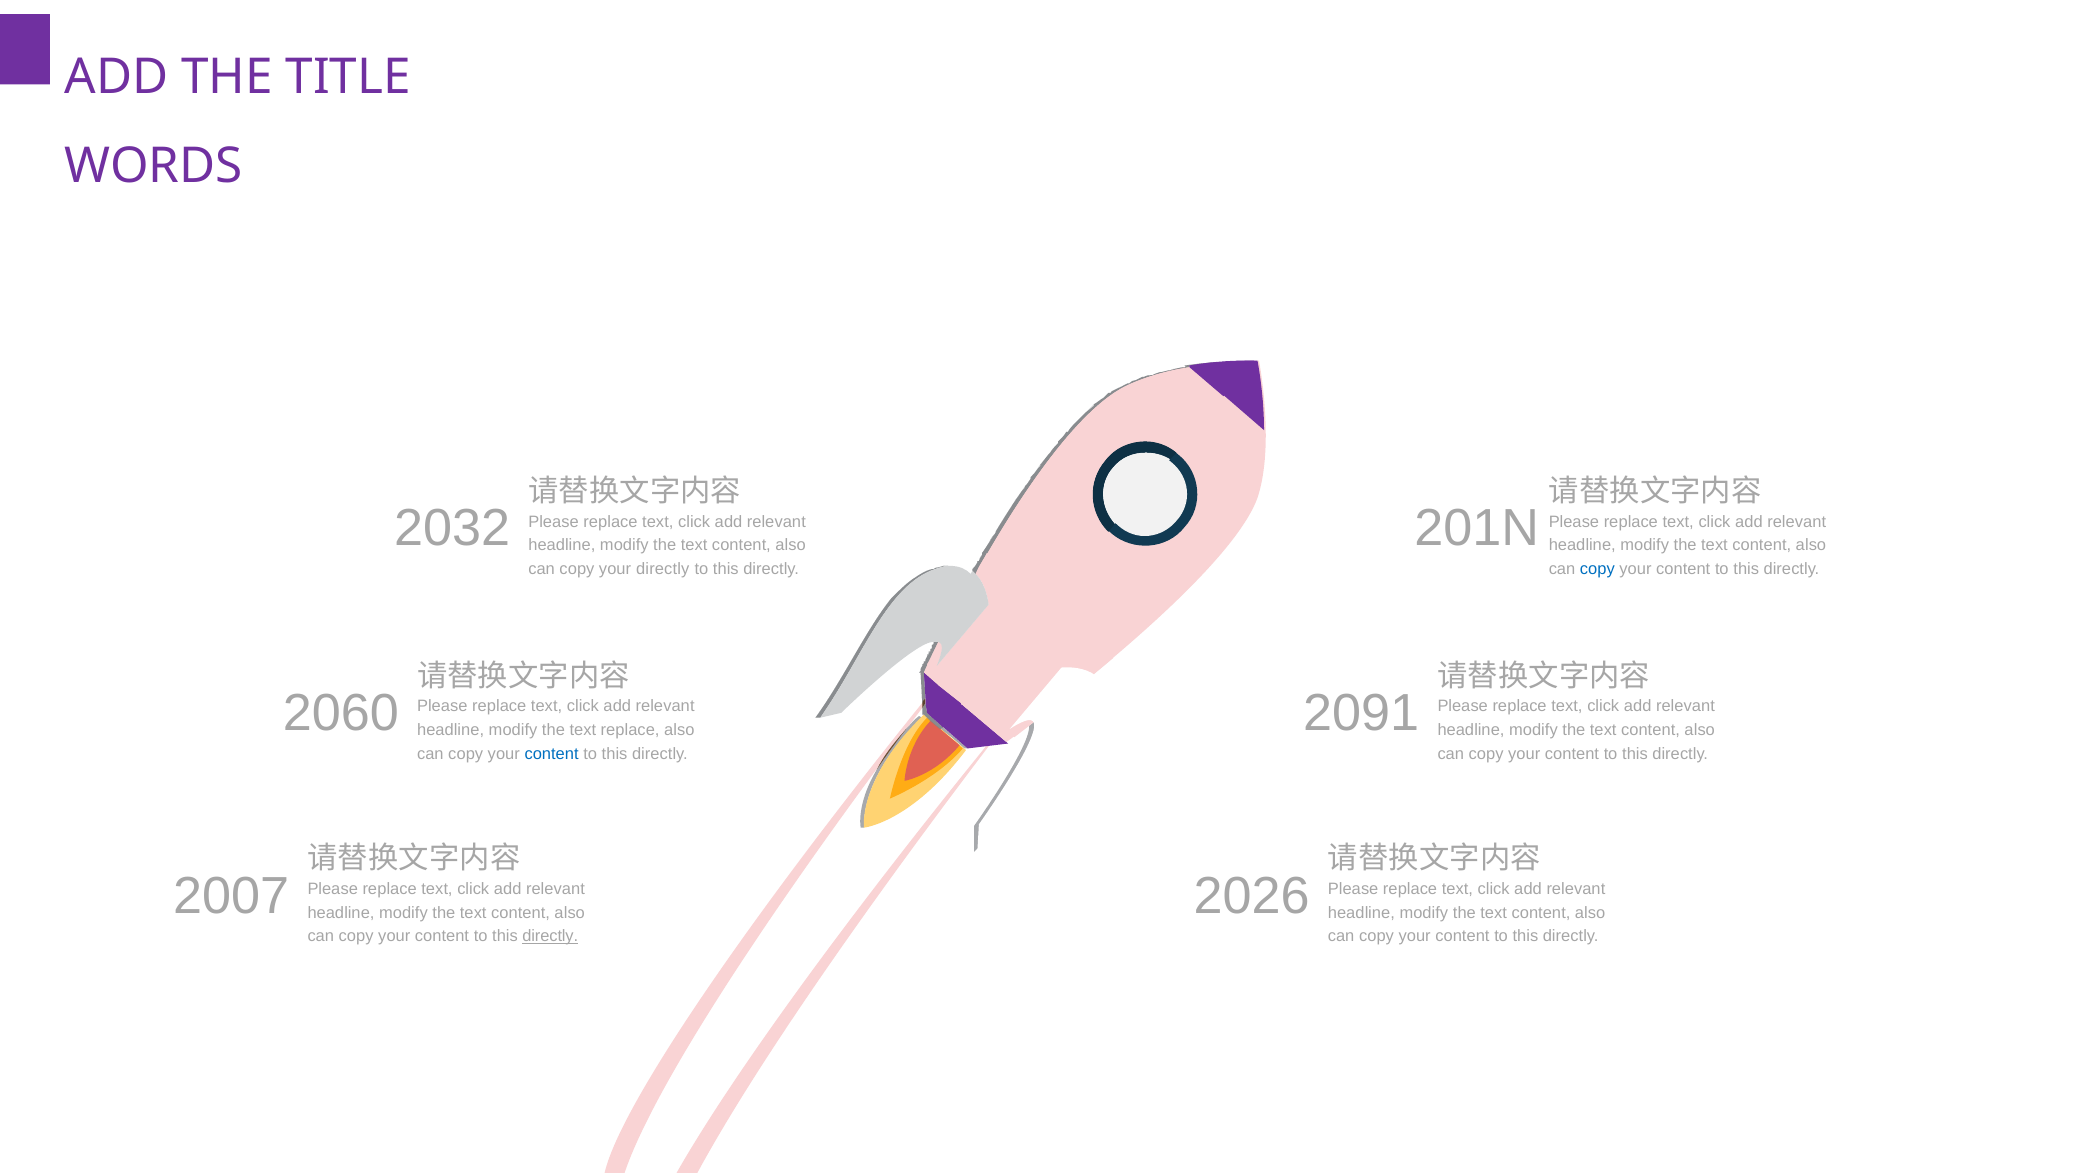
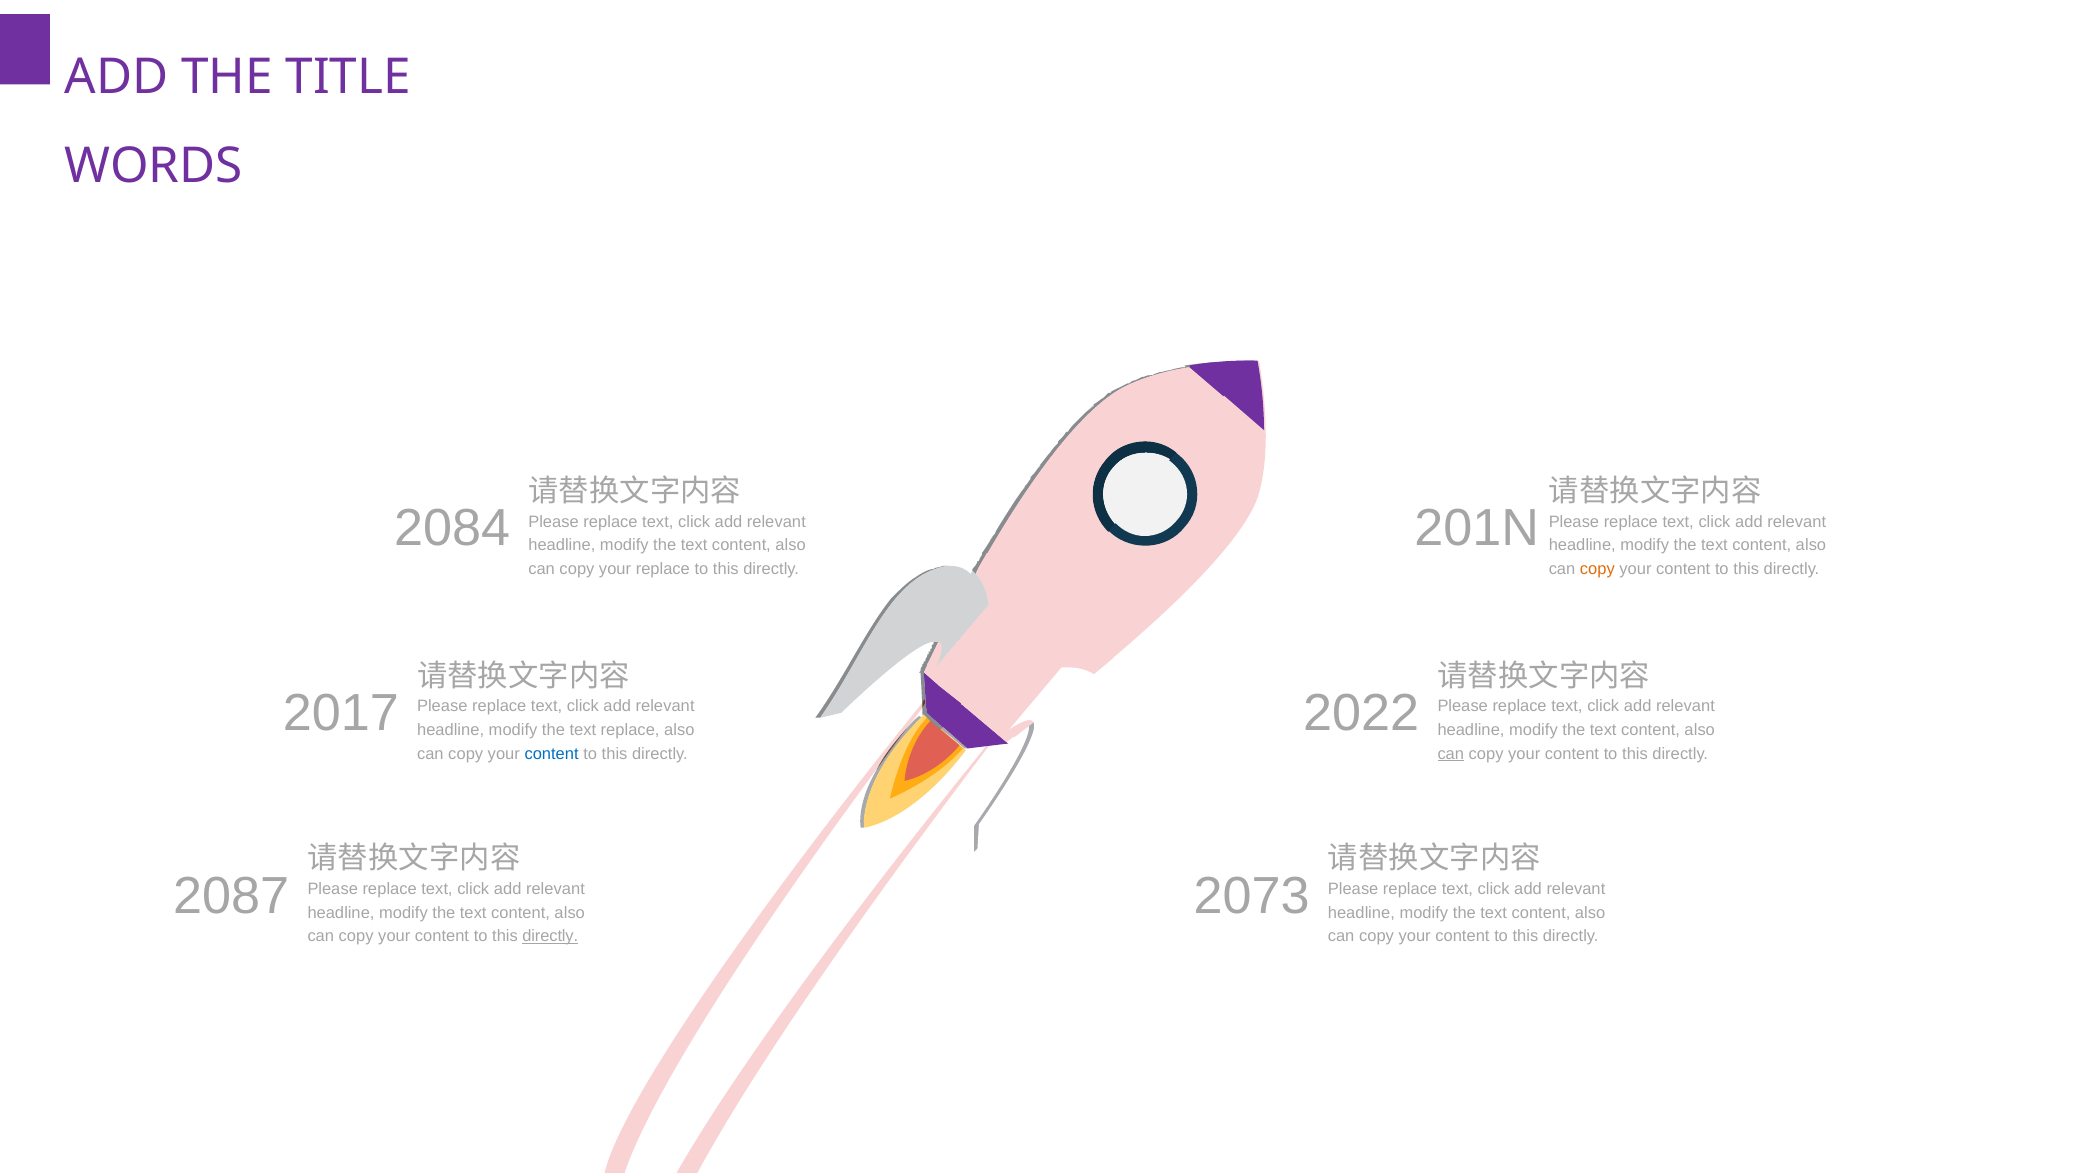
2032: 2032 -> 2084
your directly: directly -> replace
copy at (1597, 569) colour: blue -> orange
2060: 2060 -> 2017
2091: 2091 -> 2022
can at (1451, 754) underline: none -> present
2007: 2007 -> 2087
2026: 2026 -> 2073
